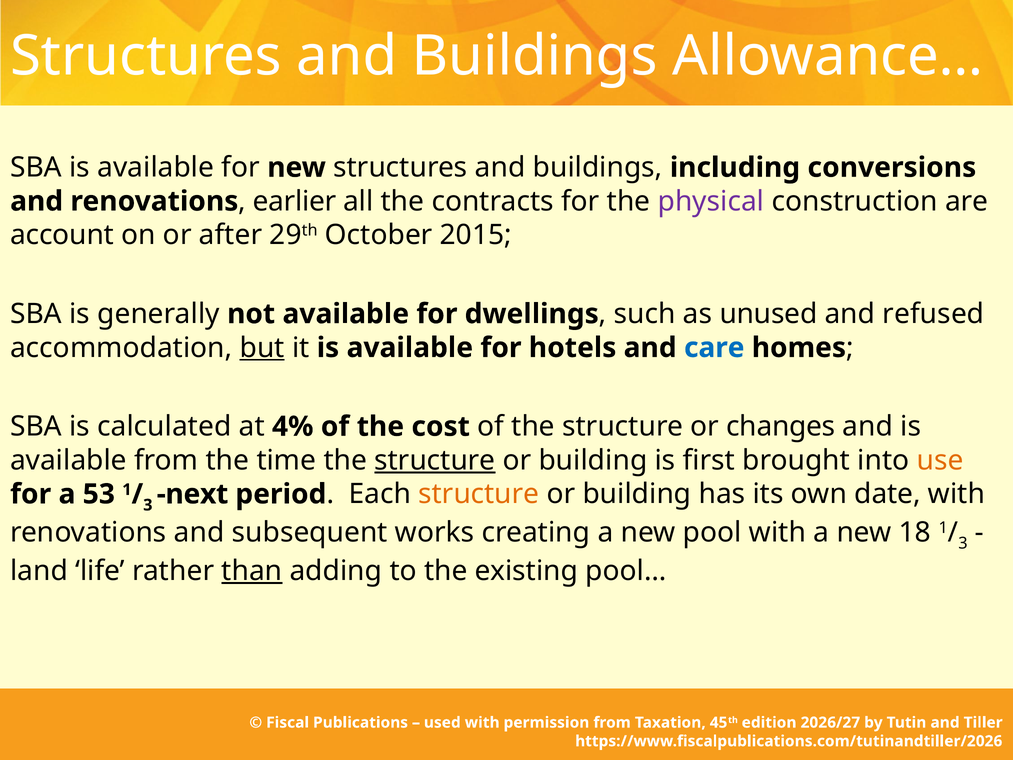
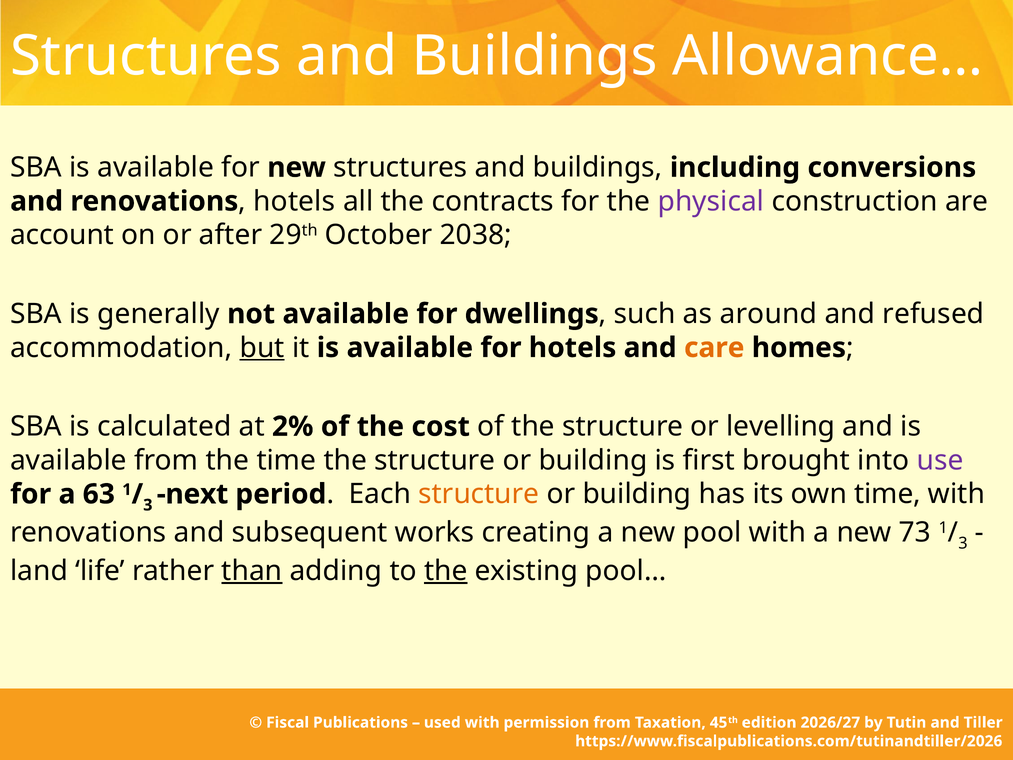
earlier at (295, 201): earlier -> hotels
2015: 2015 -> 2038
unused: unused -> around
care colour: blue -> orange
4%: 4% -> 2%
changes: changes -> levelling
structure at (435, 460) underline: present -> none
use colour: orange -> purple
53: 53 -> 63
own date: date -> time
18: 18 -> 73
the at (446, 571) underline: none -> present
